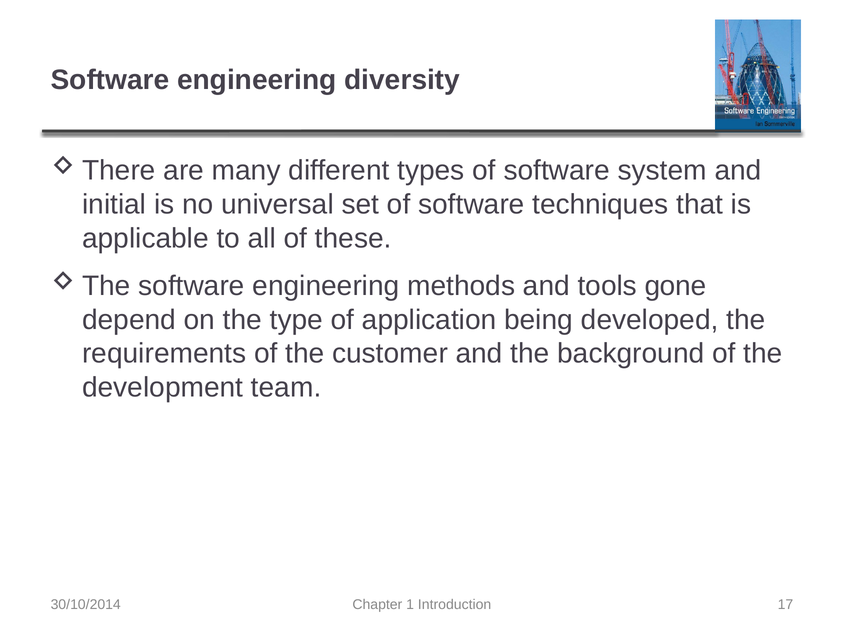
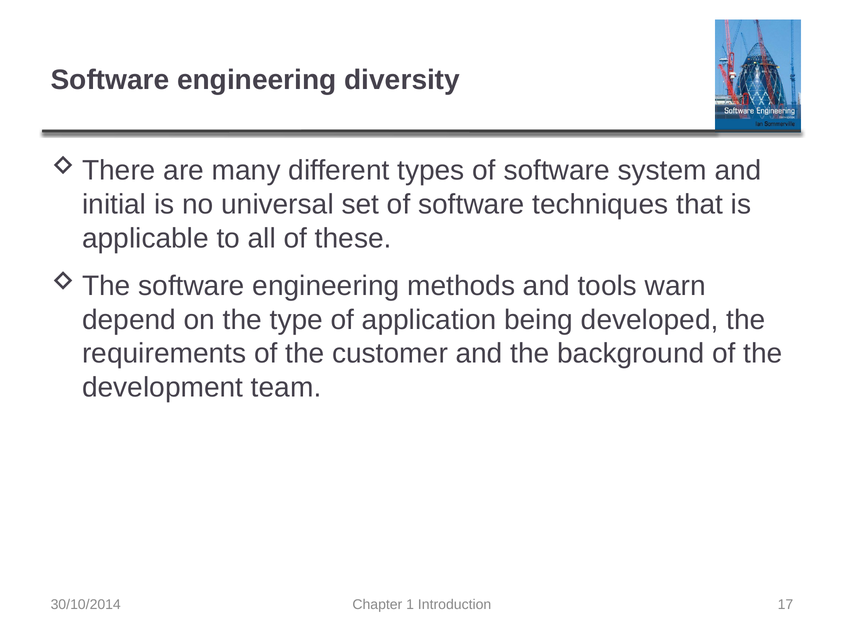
gone: gone -> warn
